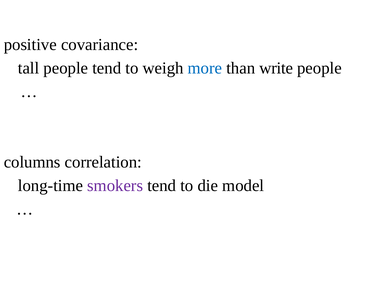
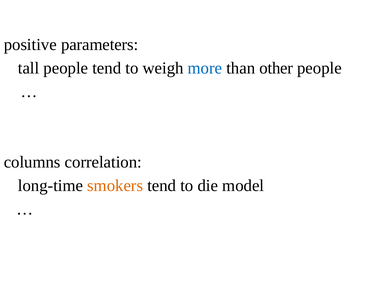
covariance: covariance -> parameters
write: write -> other
smokers colour: purple -> orange
